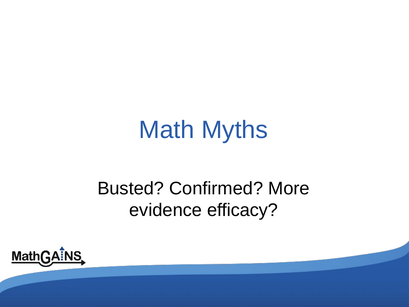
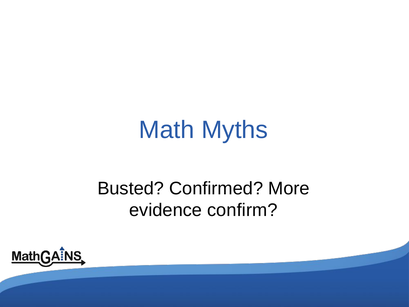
efficacy: efficacy -> confirm
